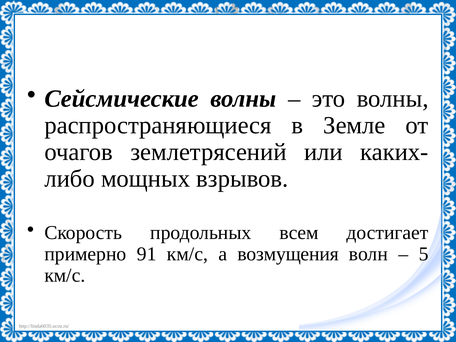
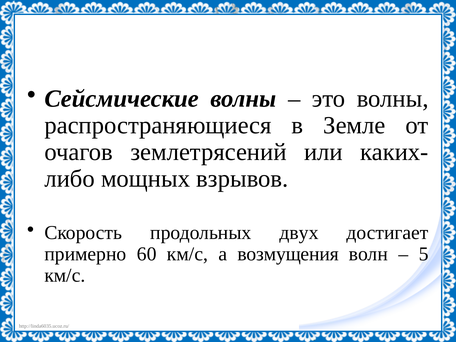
всем: всем -> двух
91: 91 -> 60
